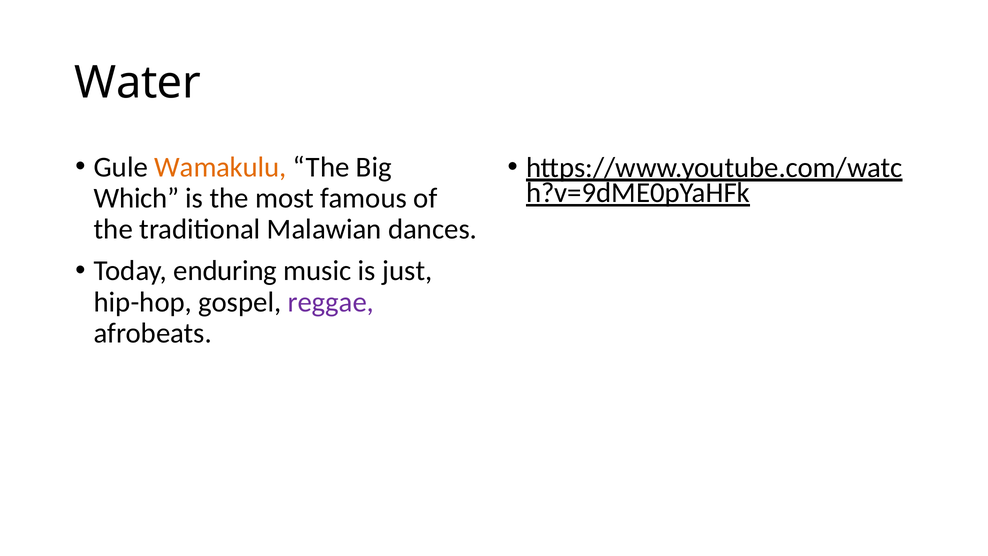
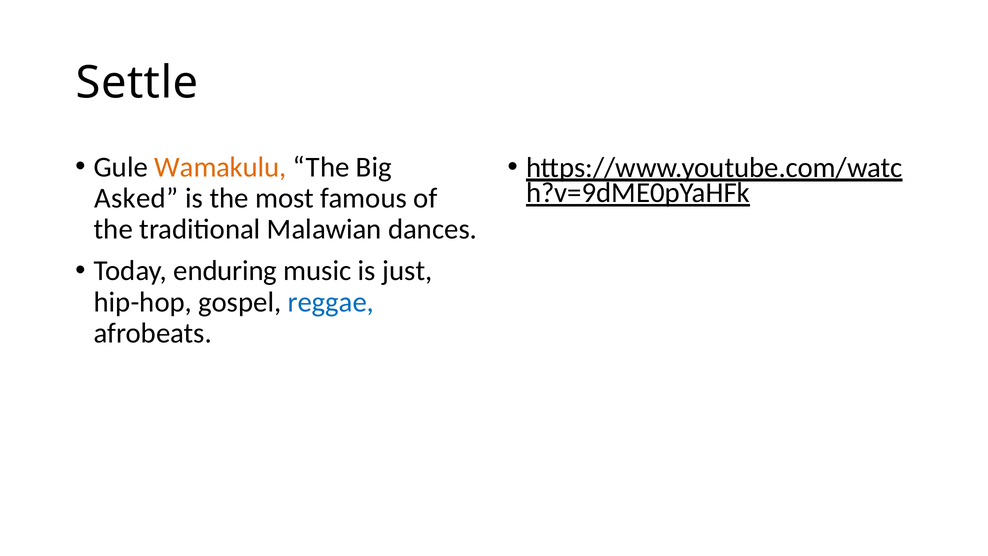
Water: Water -> Settle
Which: Which -> Asked
reggae colour: purple -> blue
